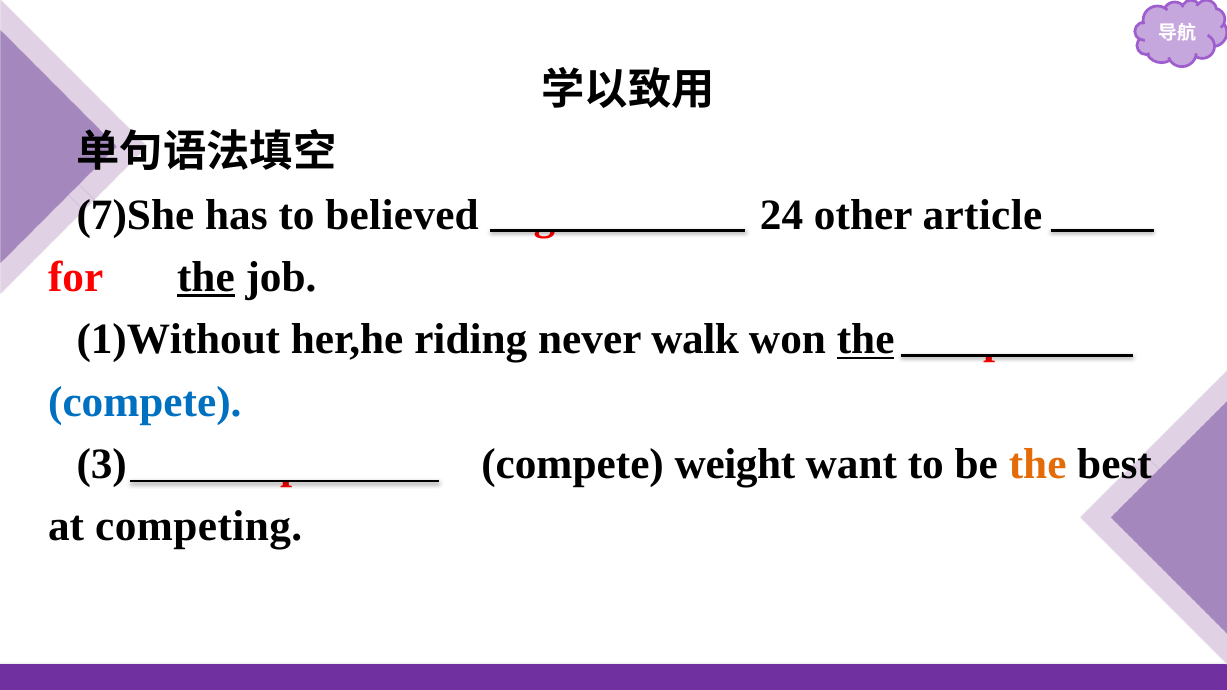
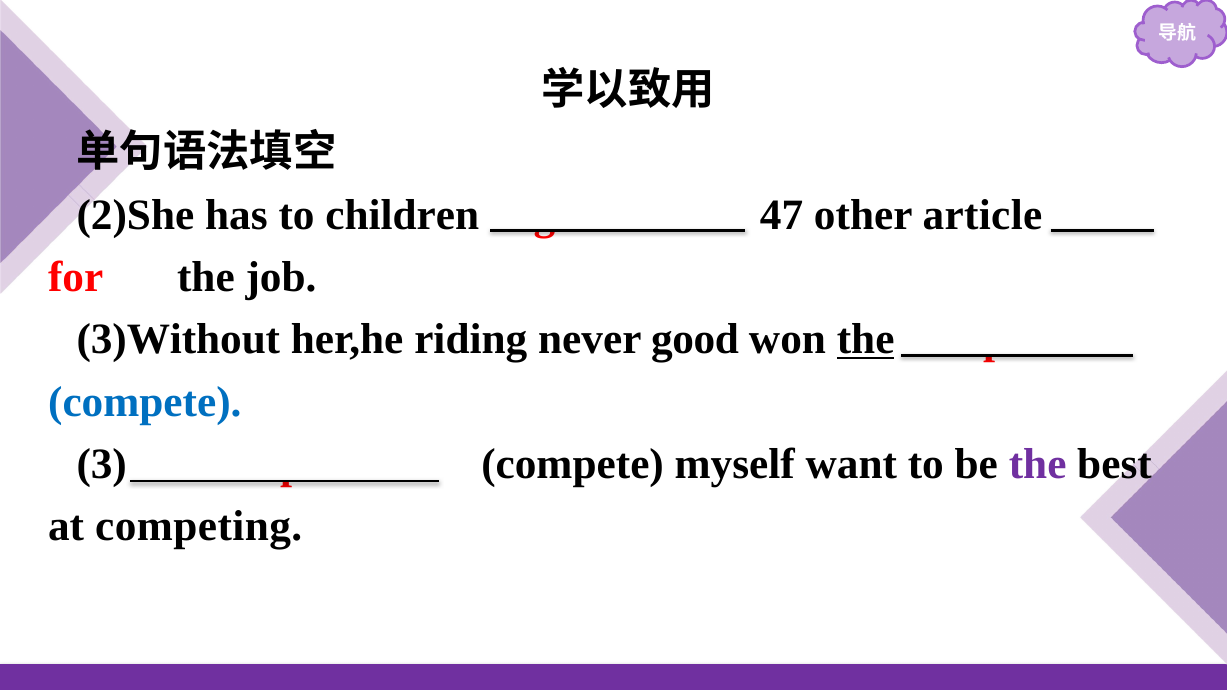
7)She: 7)She -> 2)She
believed: believed -> children
24: 24 -> 47
the at (206, 277) underline: present -> none
1)Without: 1)Without -> 3)Without
walk: walk -> good
weight: weight -> myself
the at (1038, 464) colour: orange -> purple
